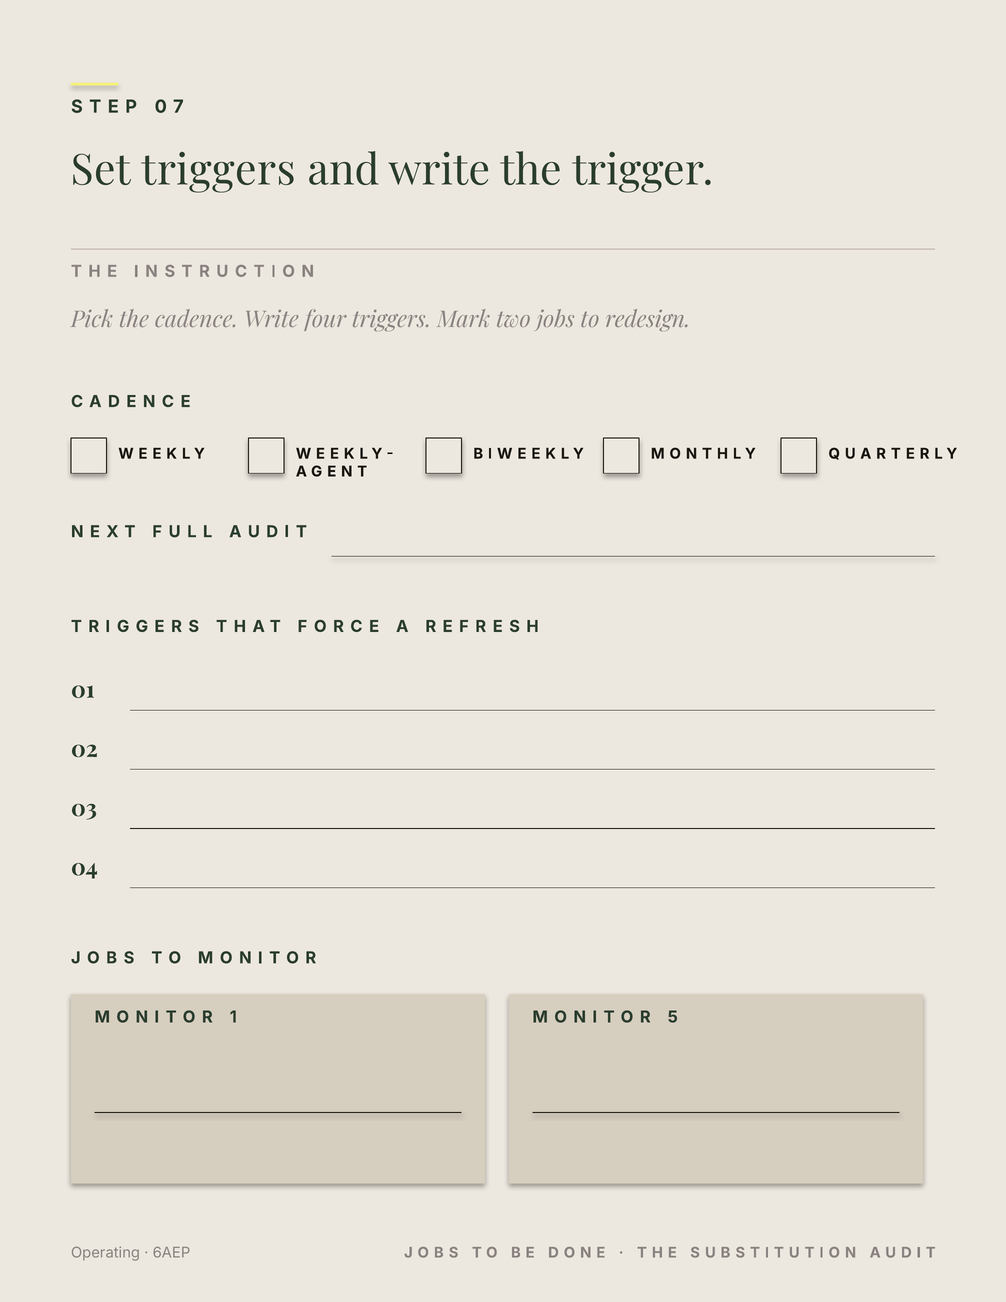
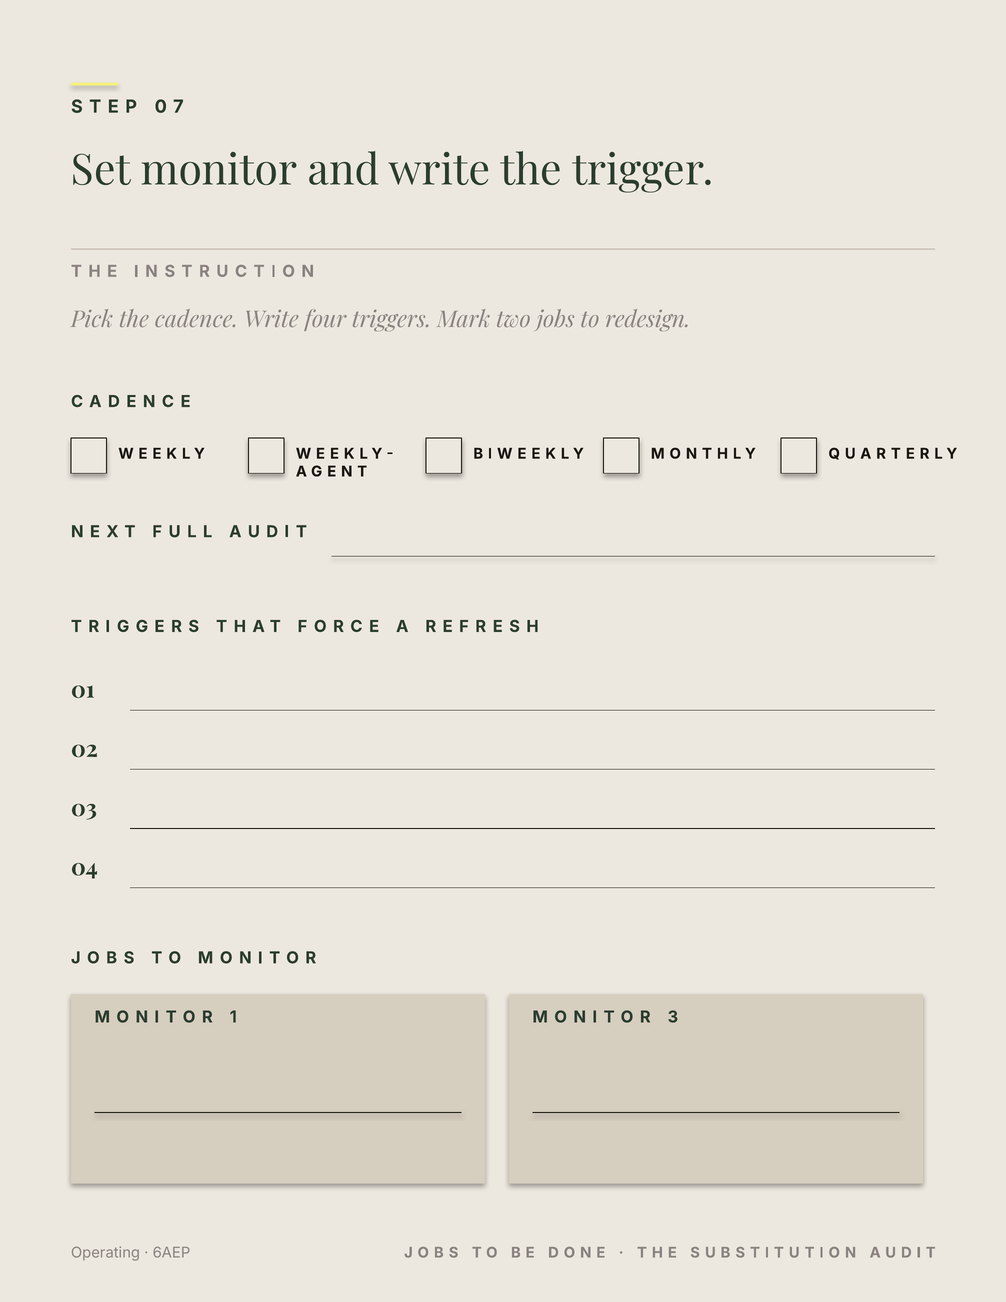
Set triggers: triggers -> monitor
5: 5 -> 3
